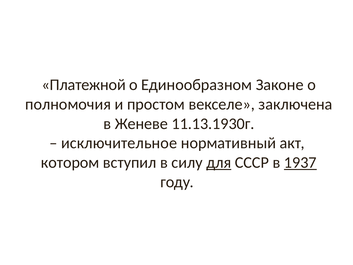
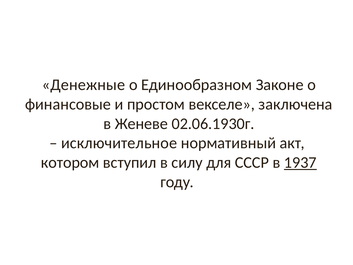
Платежной: Платежной -> Денежные
полномочия: полномочия -> финансовые
11.13.1930г: 11.13.1930г -> 02.06.1930г
для underline: present -> none
